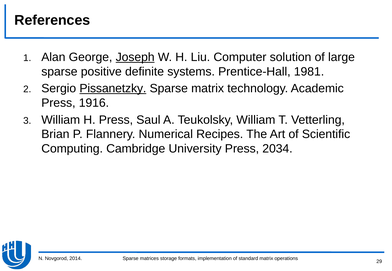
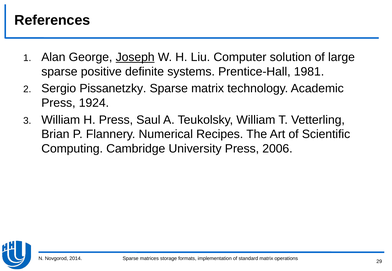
Pissanetzky underline: present -> none
1916: 1916 -> 1924
2034: 2034 -> 2006
